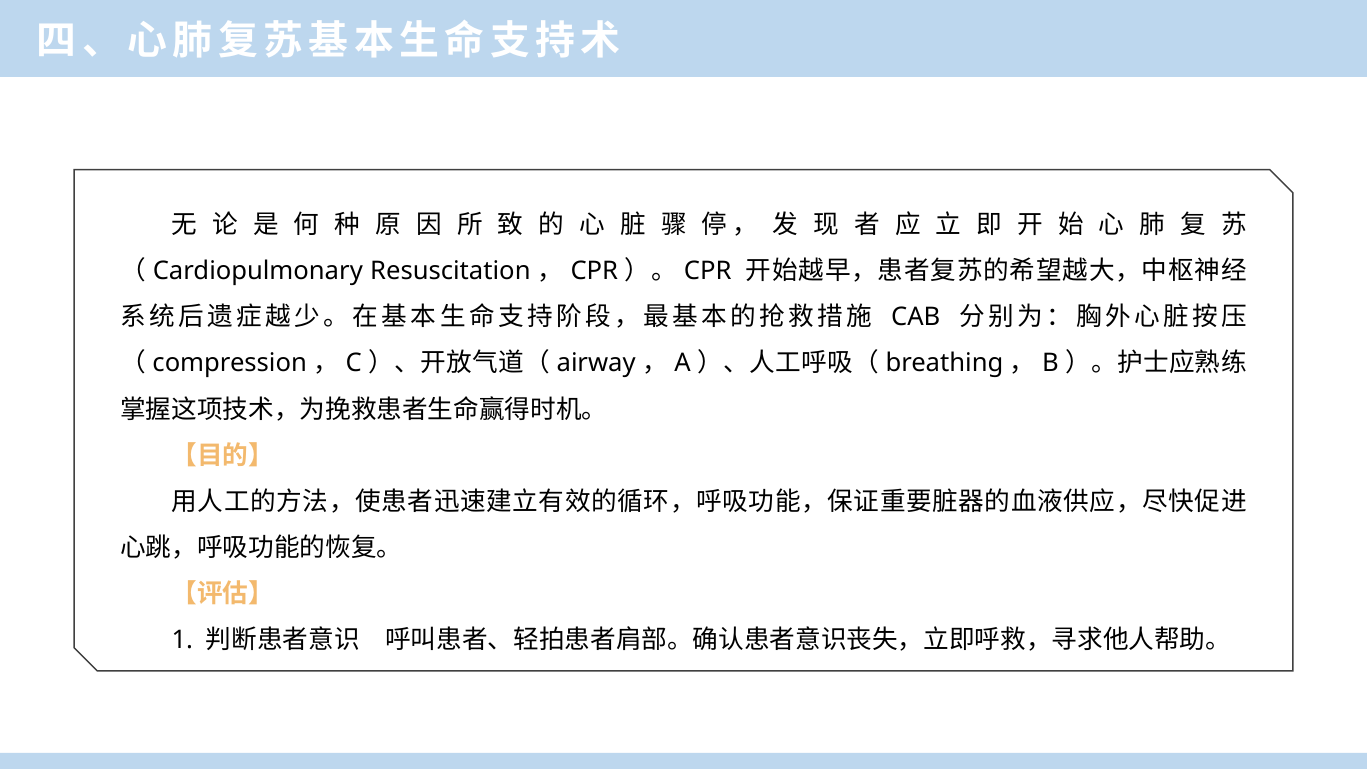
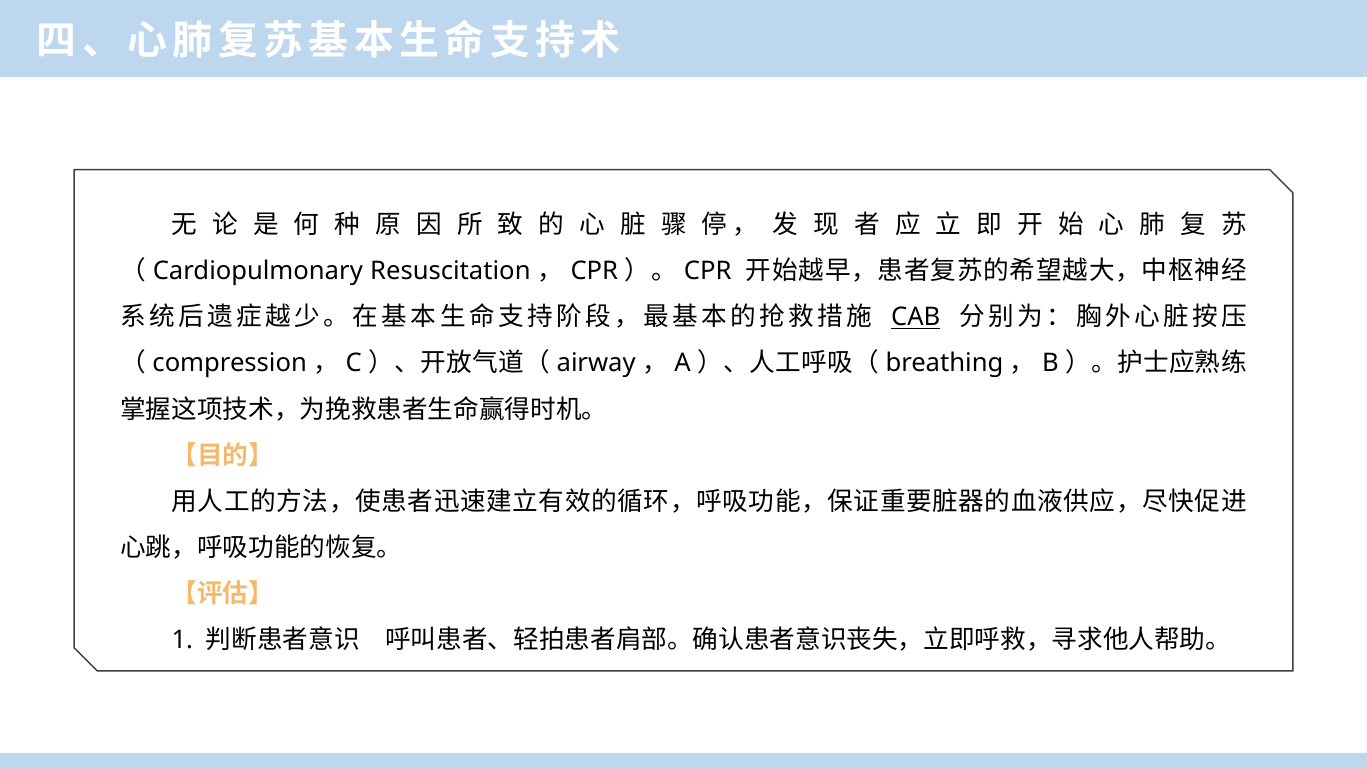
CAB underline: none -> present
